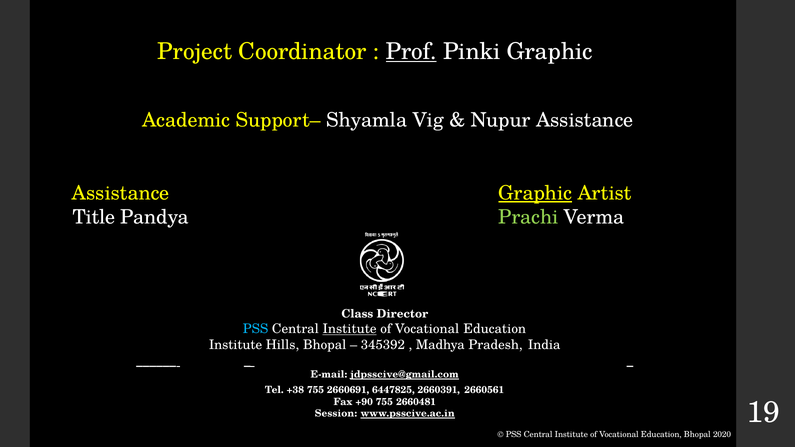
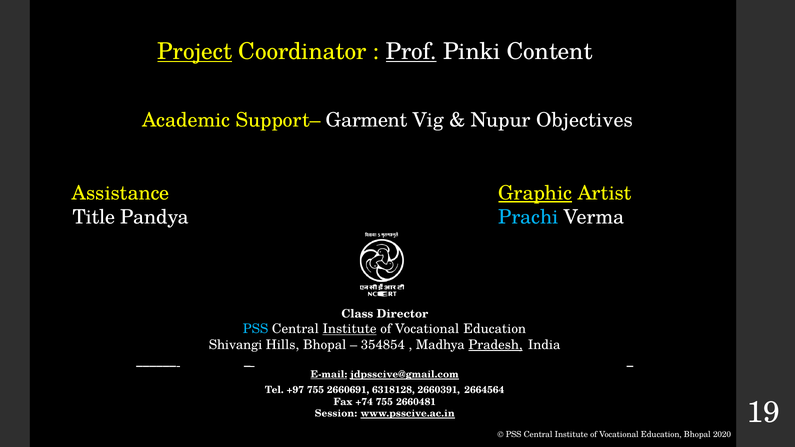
Project underline: none -> present
Pinki Graphic: Graphic -> Content
Shyamla: Shyamla -> Garment
Nupur Assistance: Assistance -> Objectives
Prachi colour: light green -> light blue
Institute at (236, 345): Institute -> Shivangi
345392: 345392 -> 354854
Pradesh underline: none -> present
E-mail underline: none -> present
+38: +38 -> +97
6447825: 6447825 -> 6318128
2660561: 2660561 -> 2664564
+90: +90 -> +74
